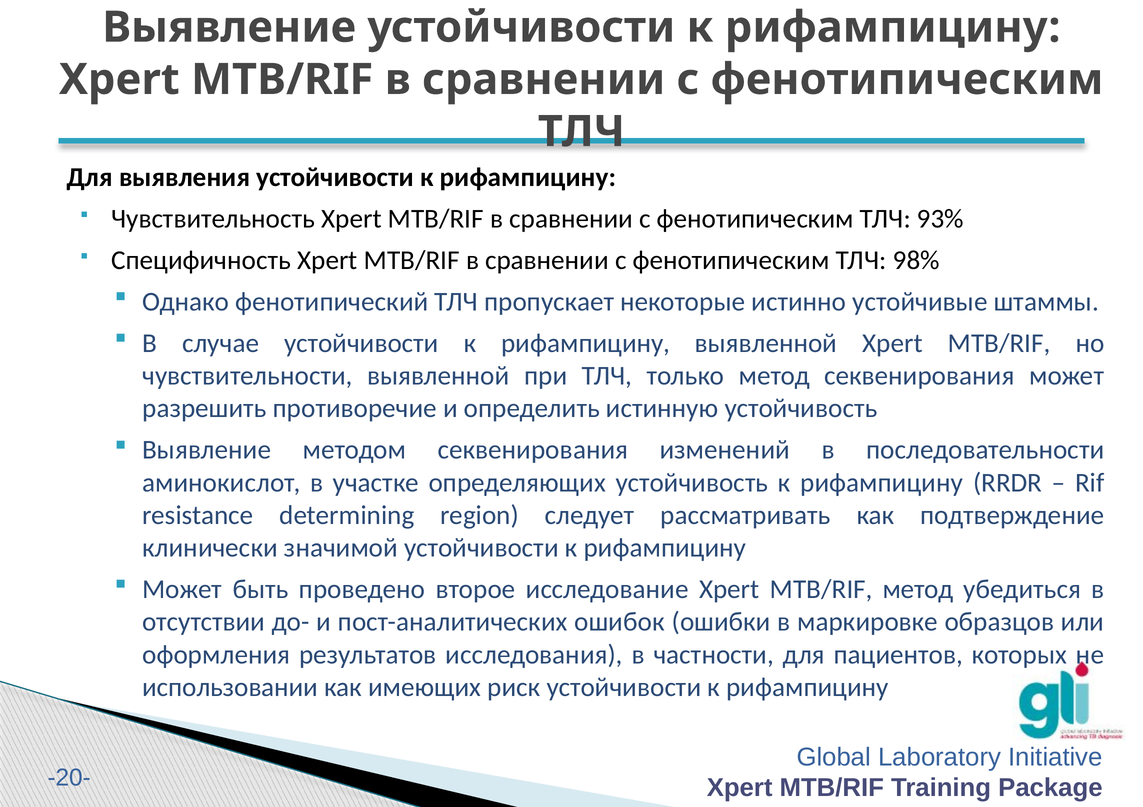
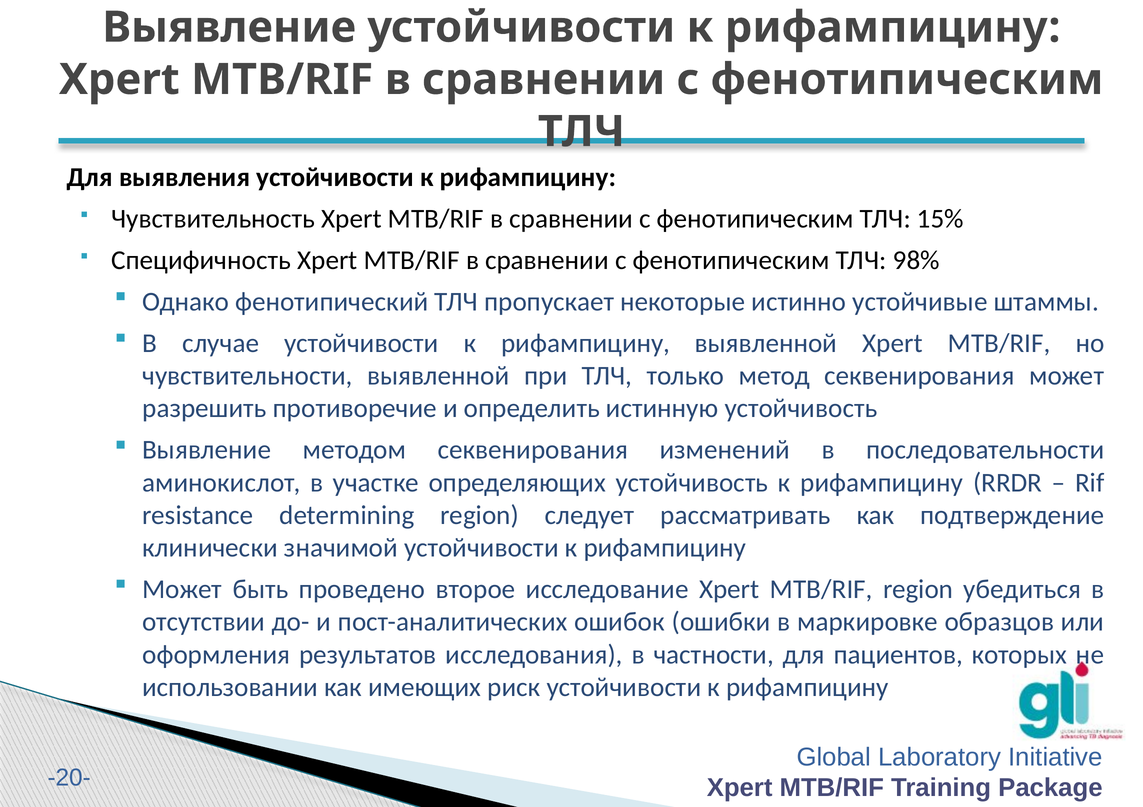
93%: 93% -> 15%
MTB/RIF метод: метод -> region
